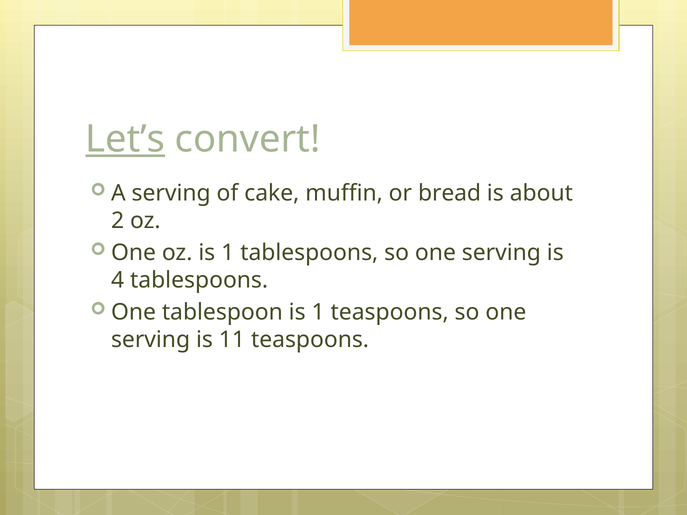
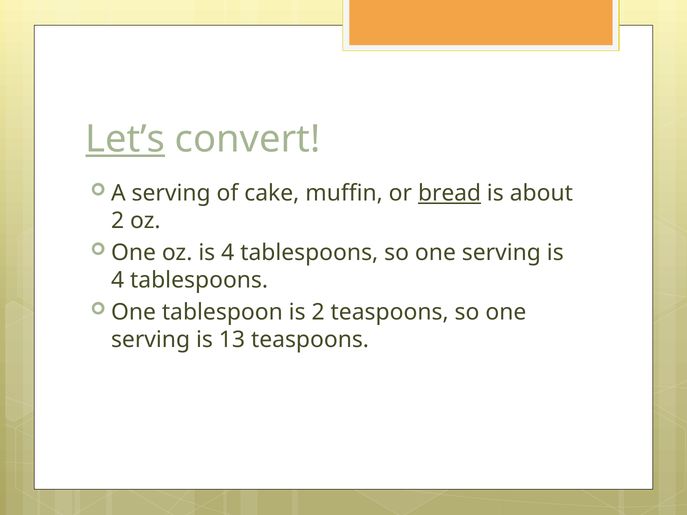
bread underline: none -> present
oz is 1: 1 -> 4
tablespoon is 1: 1 -> 2
11: 11 -> 13
